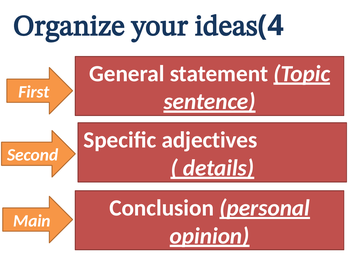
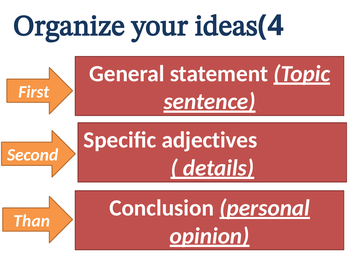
Main: Main -> Than
